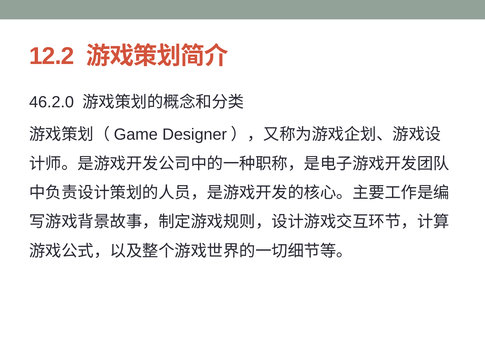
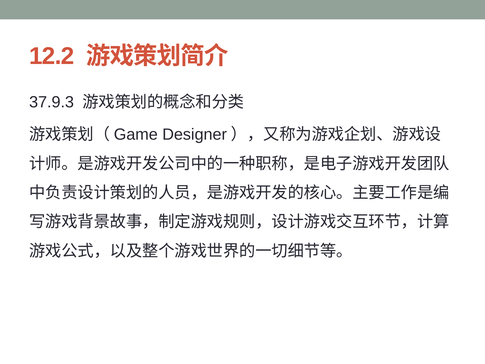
46.2.0: 46.2.0 -> 37.9.3
